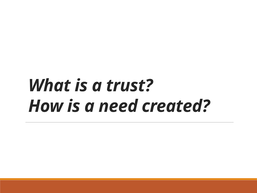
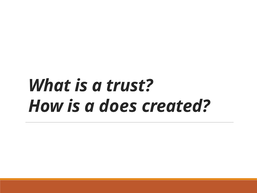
need: need -> does
